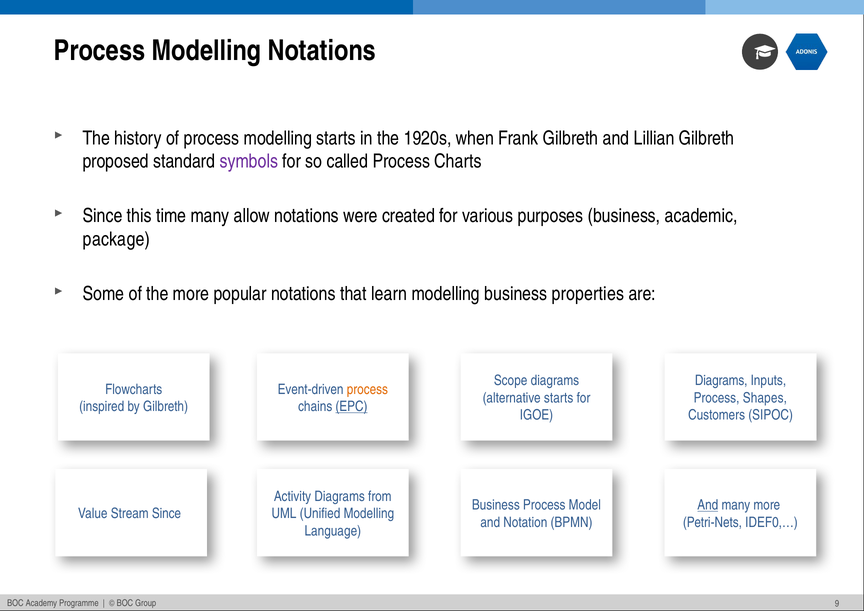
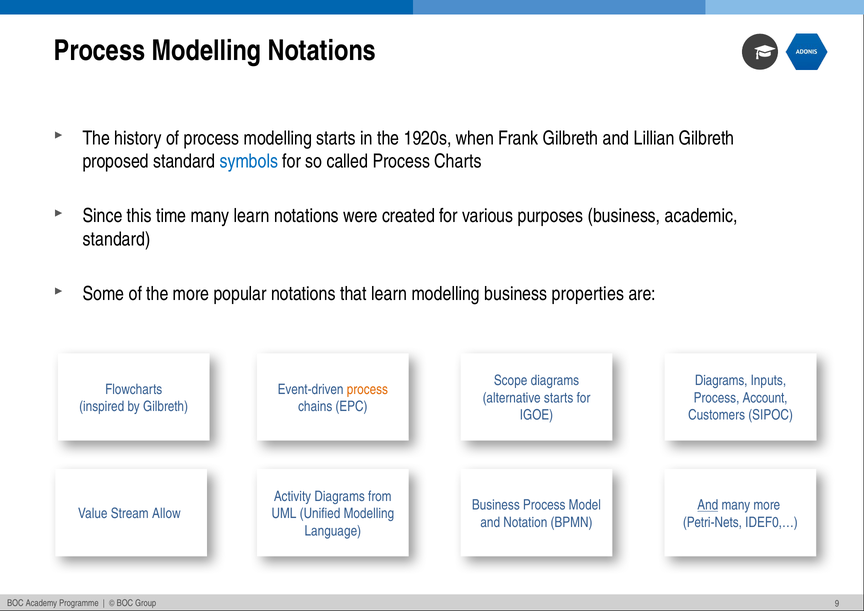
symbols colour: purple -> blue
many allow: allow -> learn
package at (116, 239): package -> standard
Shapes: Shapes -> Account
EPC underline: present -> none
Stream Since: Since -> Allow
